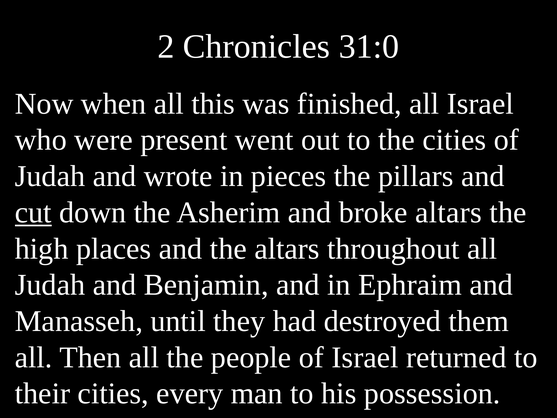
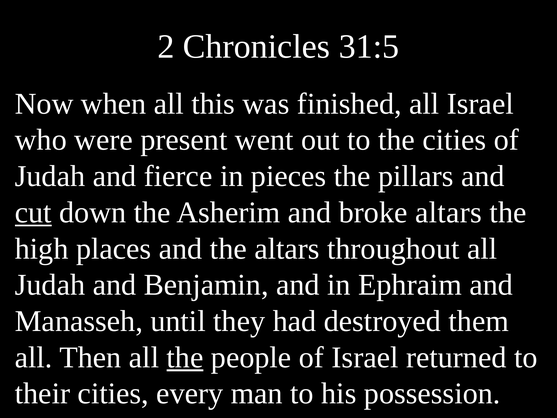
31:0: 31:0 -> 31:5
wrote: wrote -> fierce
the at (185, 357) underline: none -> present
